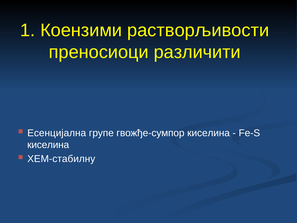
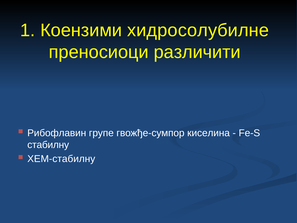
растворљивости: растворљивости -> хидросолубилне
Есенцијална: Есенцијална -> Рибофлавин
киселина at (48, 145): киселина -> стабилну
